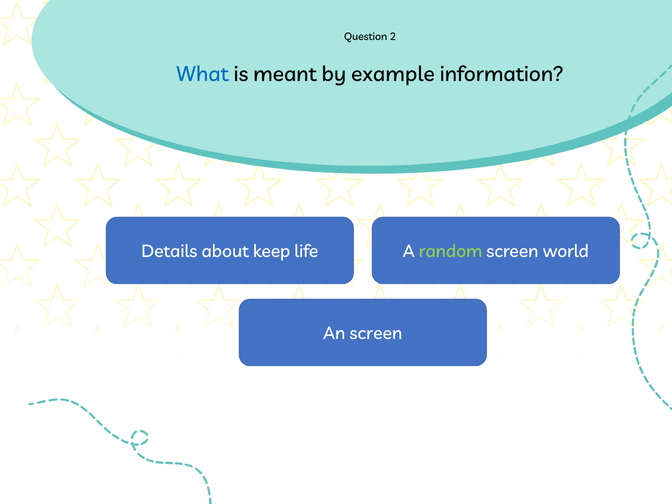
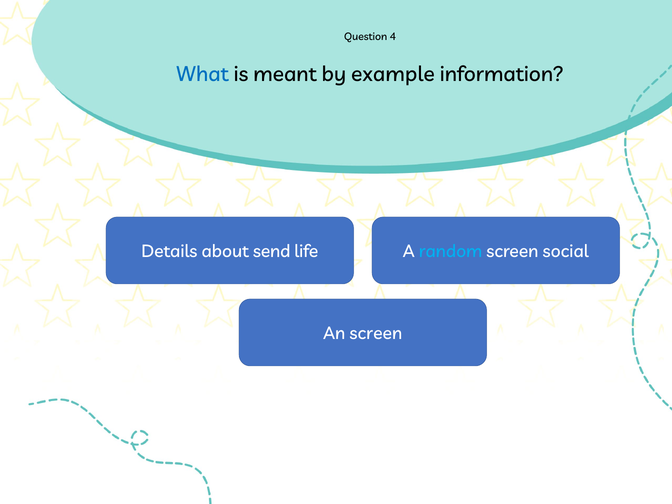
2: 2 -> 4
keep: keep -> send
random colour: light green -> light blue
world: world -> social
